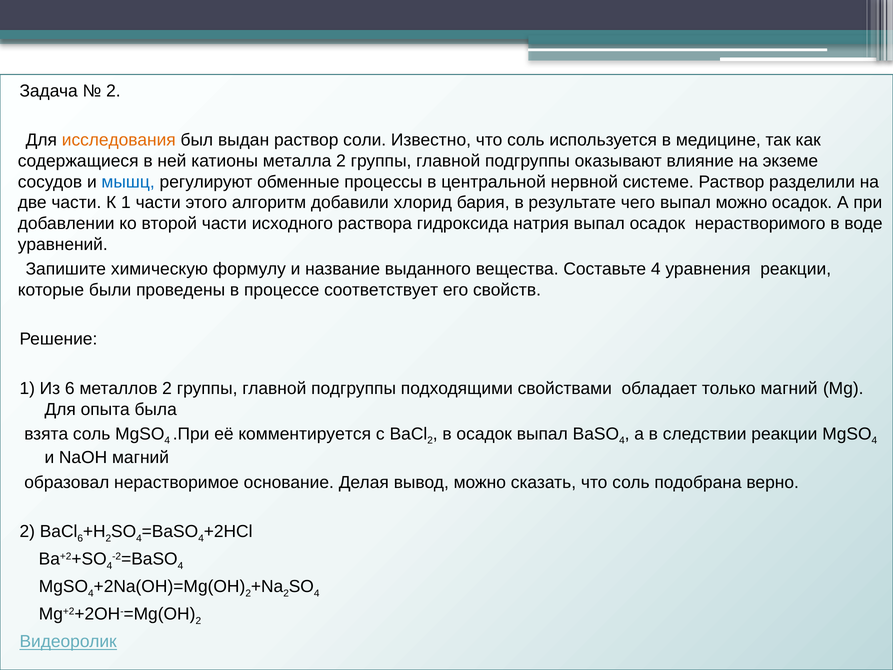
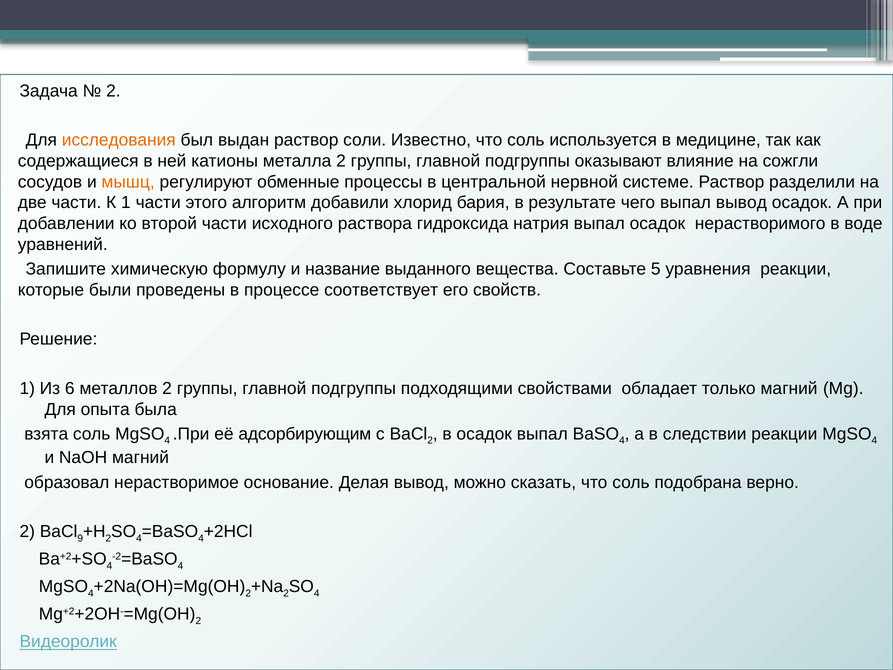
экземе: экземе -> сожгли
мышц colour: blue -> orange
выпал можно: можно -> вывод
Составьте 4: 4 -> 5
комментируется: комментируется -> адсорбирующим
6 at (80, 538): 6 -> 9
